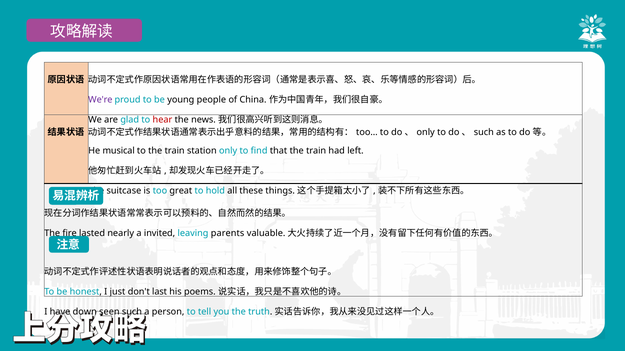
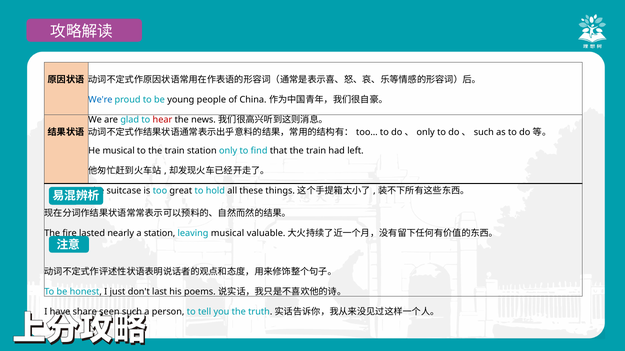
We're colour: purple -> blue
a invited: invited -> station
leaving parents: parents -> musical
down: down -> share
